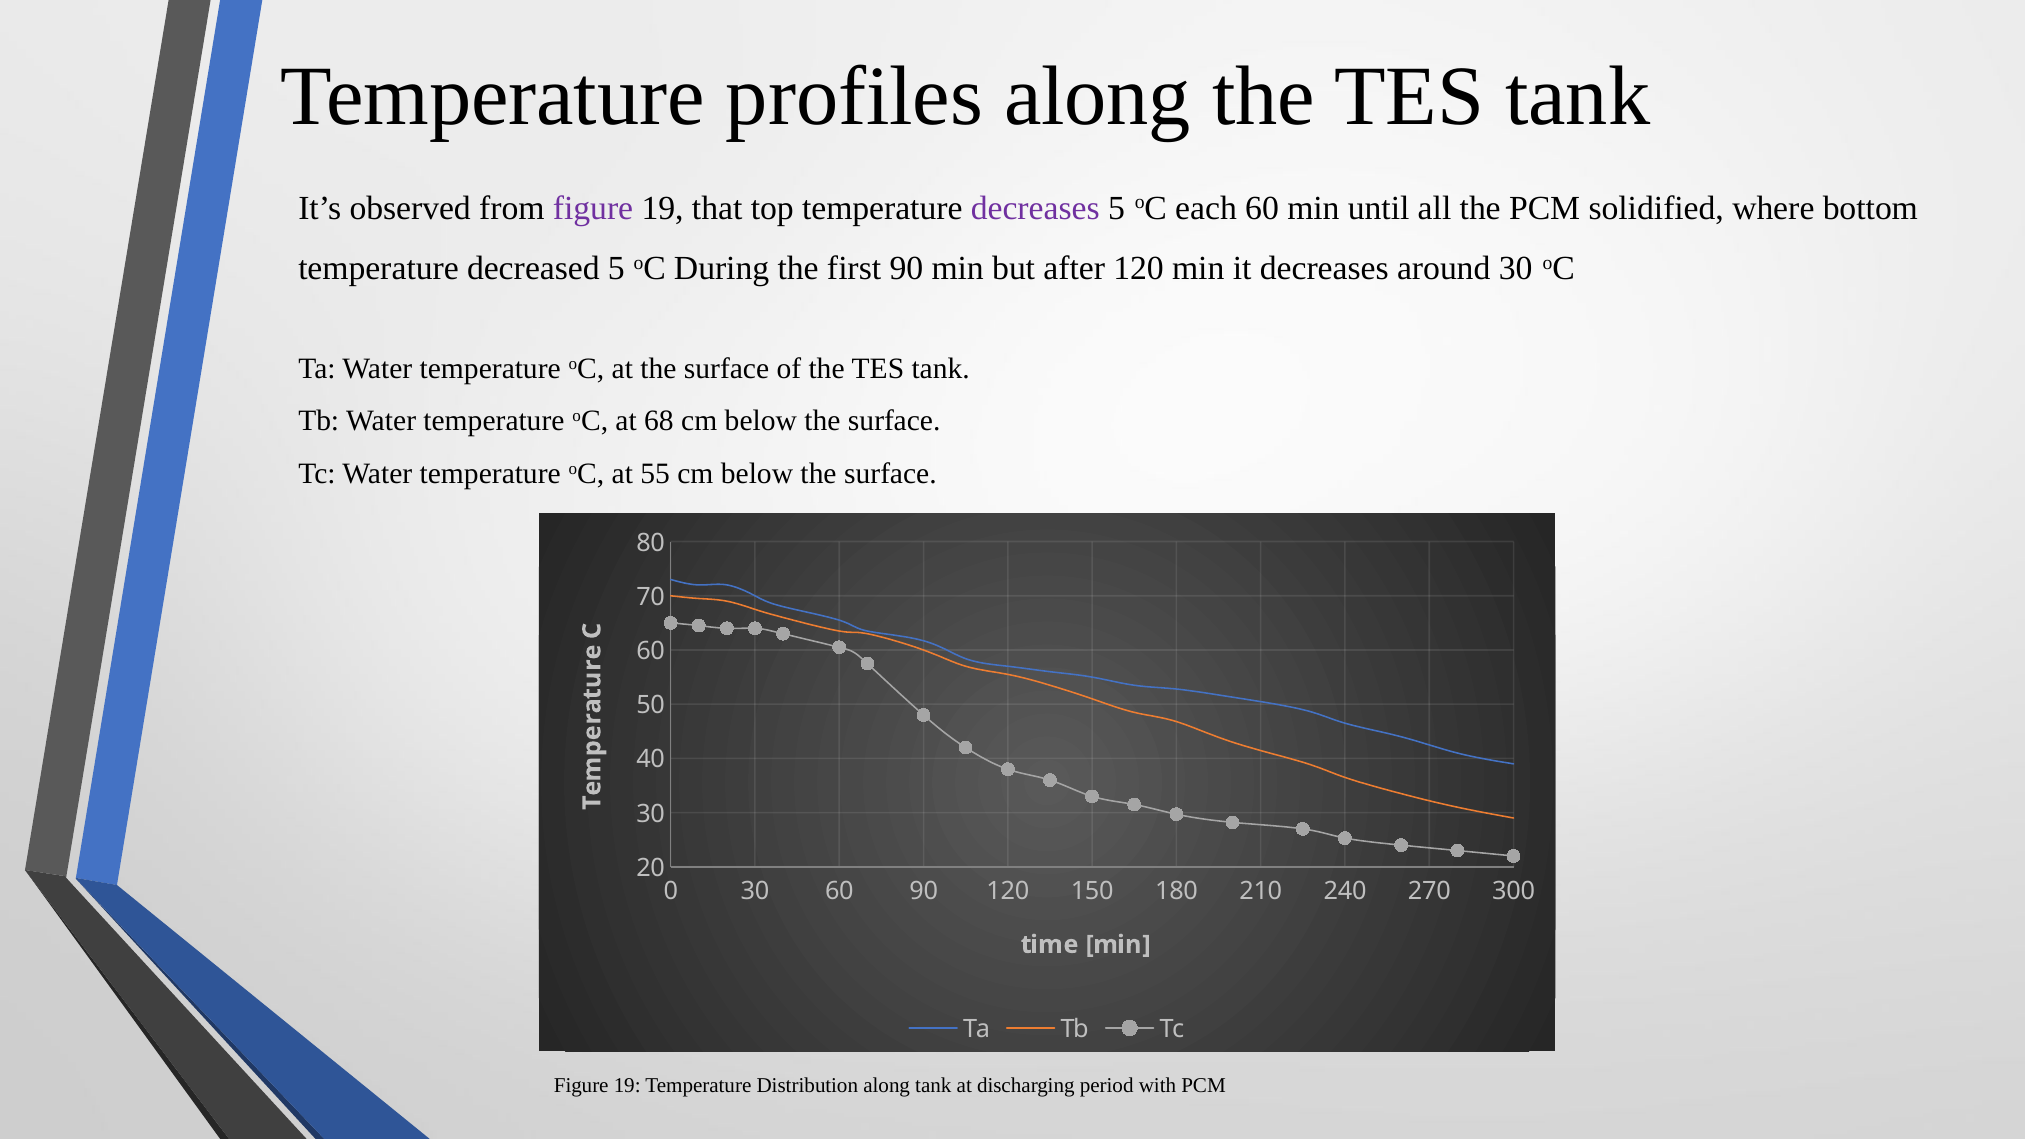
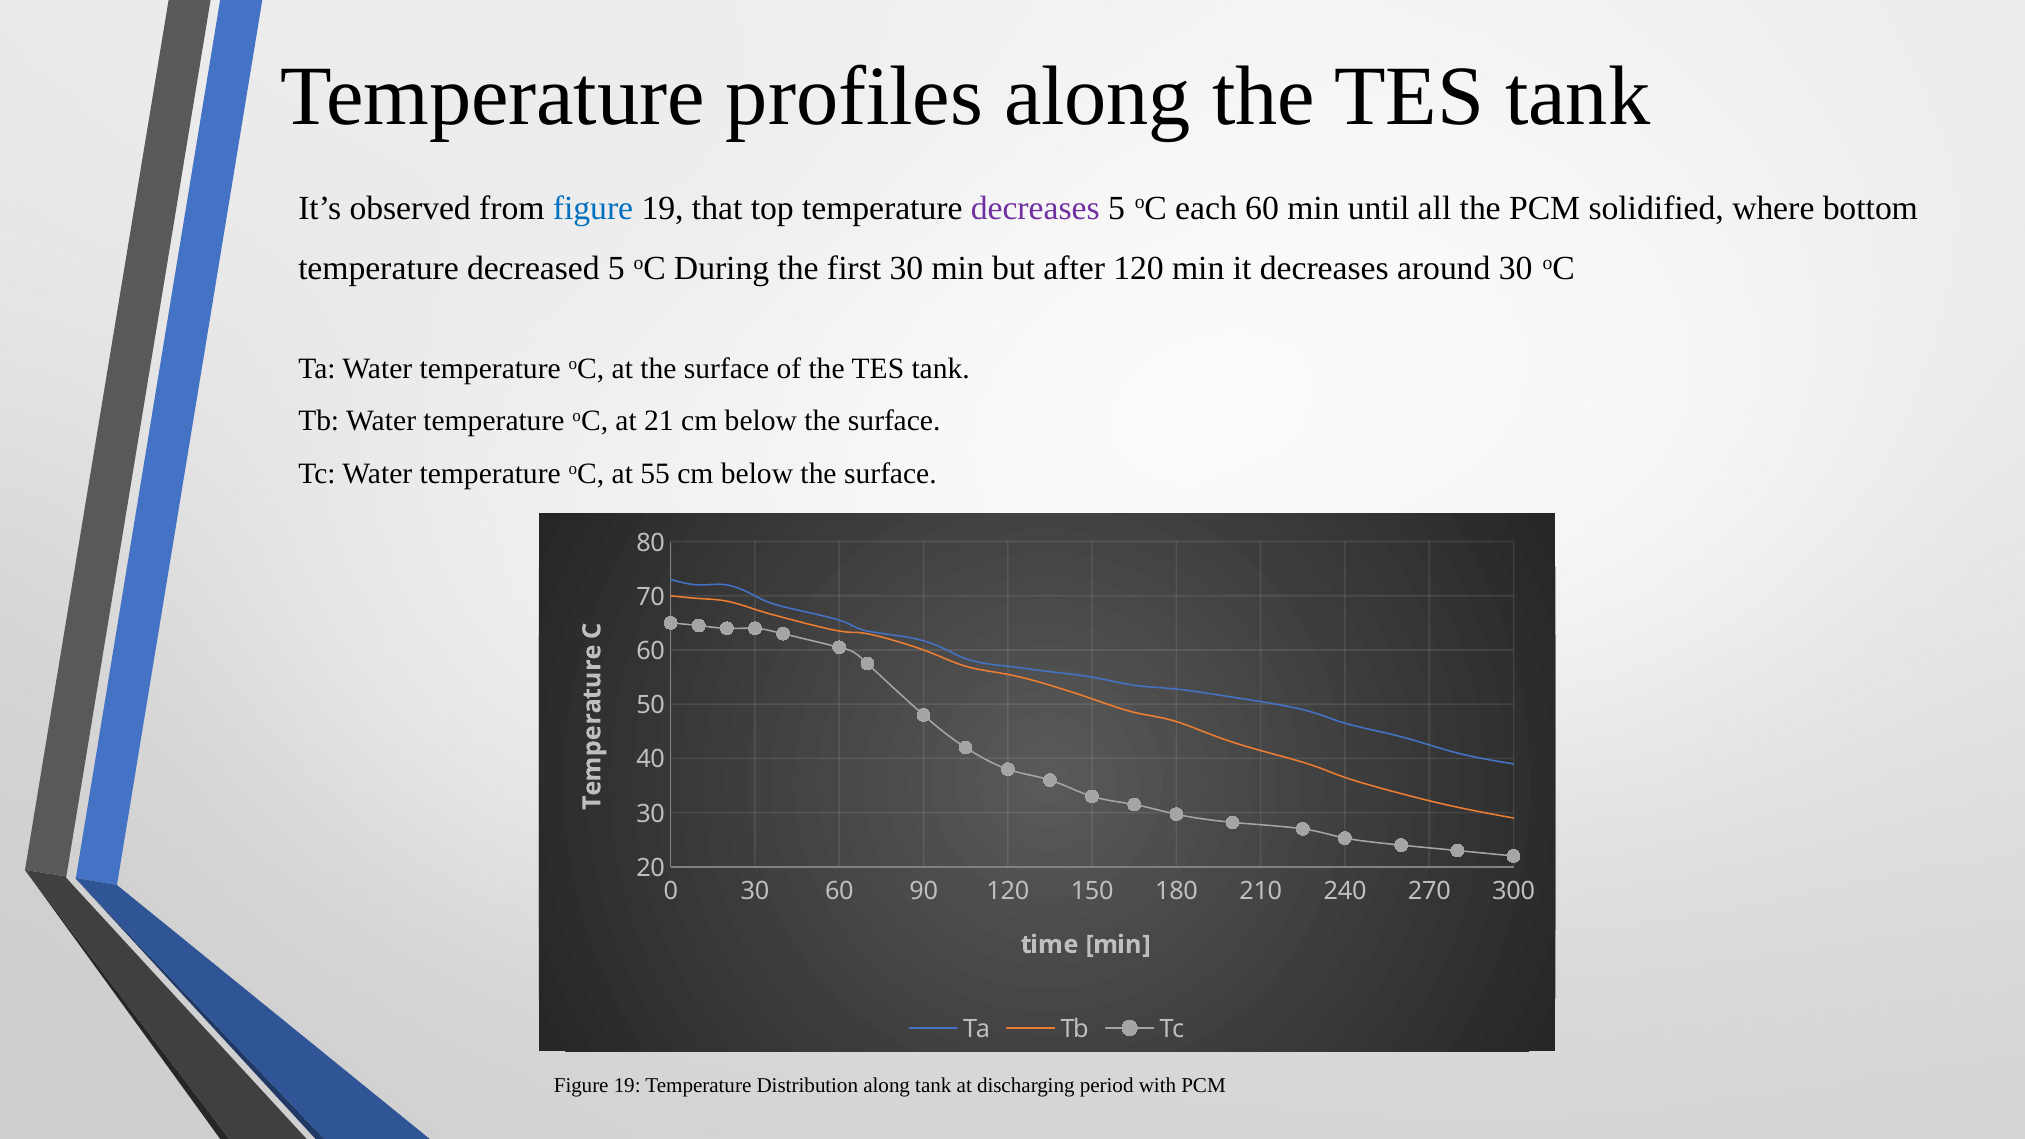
figure at (593, 208) colour: purple -> blue
first 90: 90 -> 30
68: 68 -> 21
